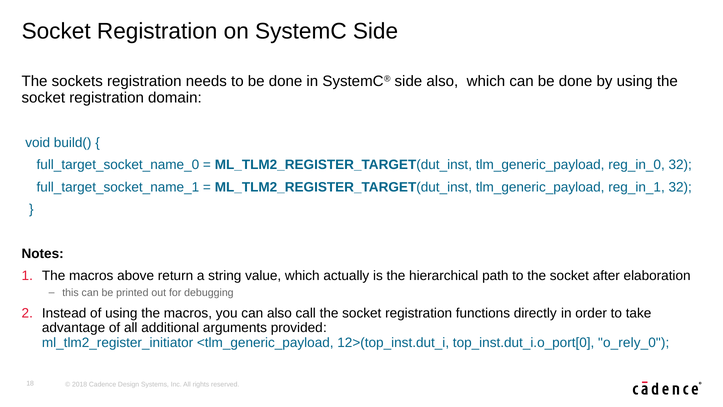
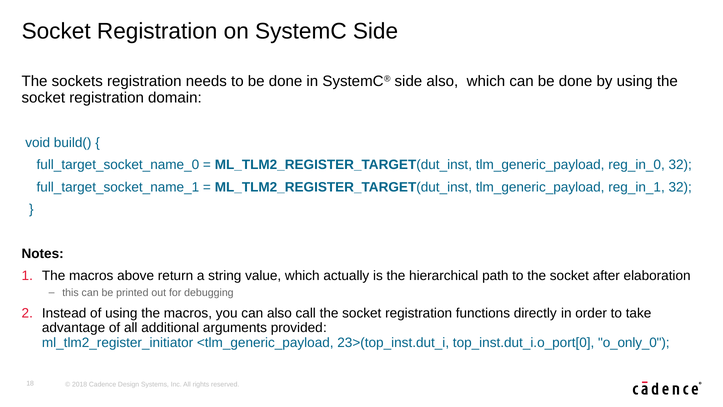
12>(top_inst.dut_i: 12>(top_inst.dut_i -> 23>(top_inst.dut_i
o_rely_0: o_rely_0 -> o_only_0
